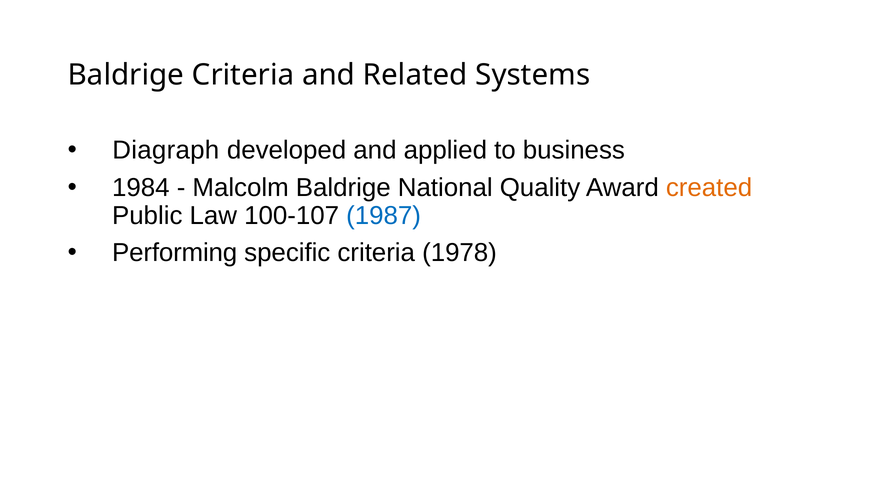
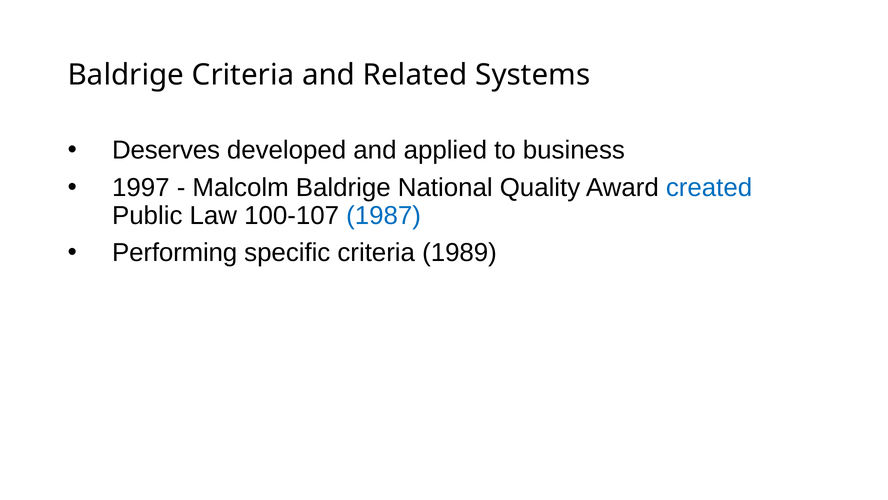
Diagraph: Diagraph -> Deserves
1984: 1984 -> 1997
created colour: orange -> blue
1978: 1978 -> 1989
